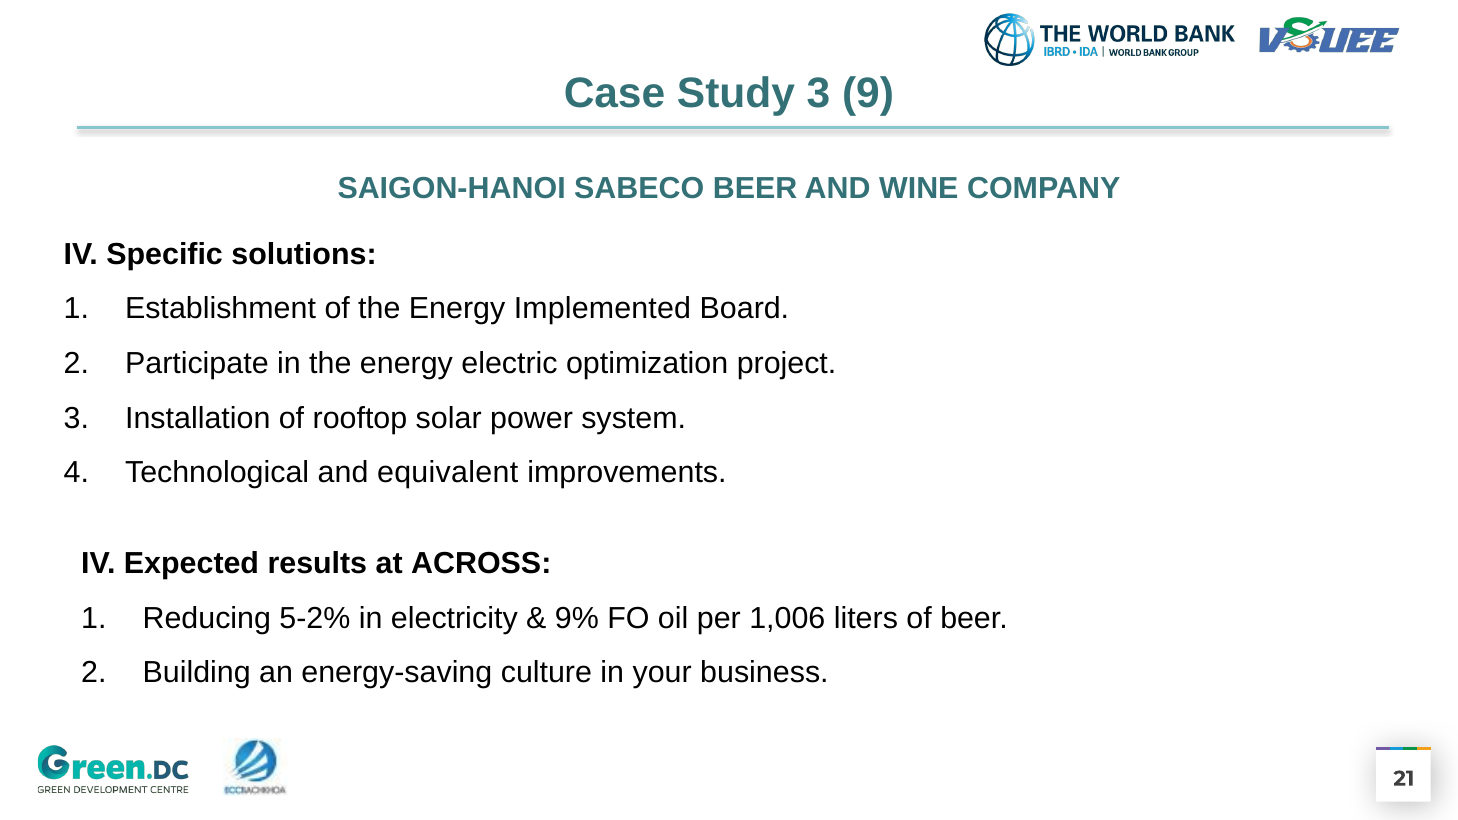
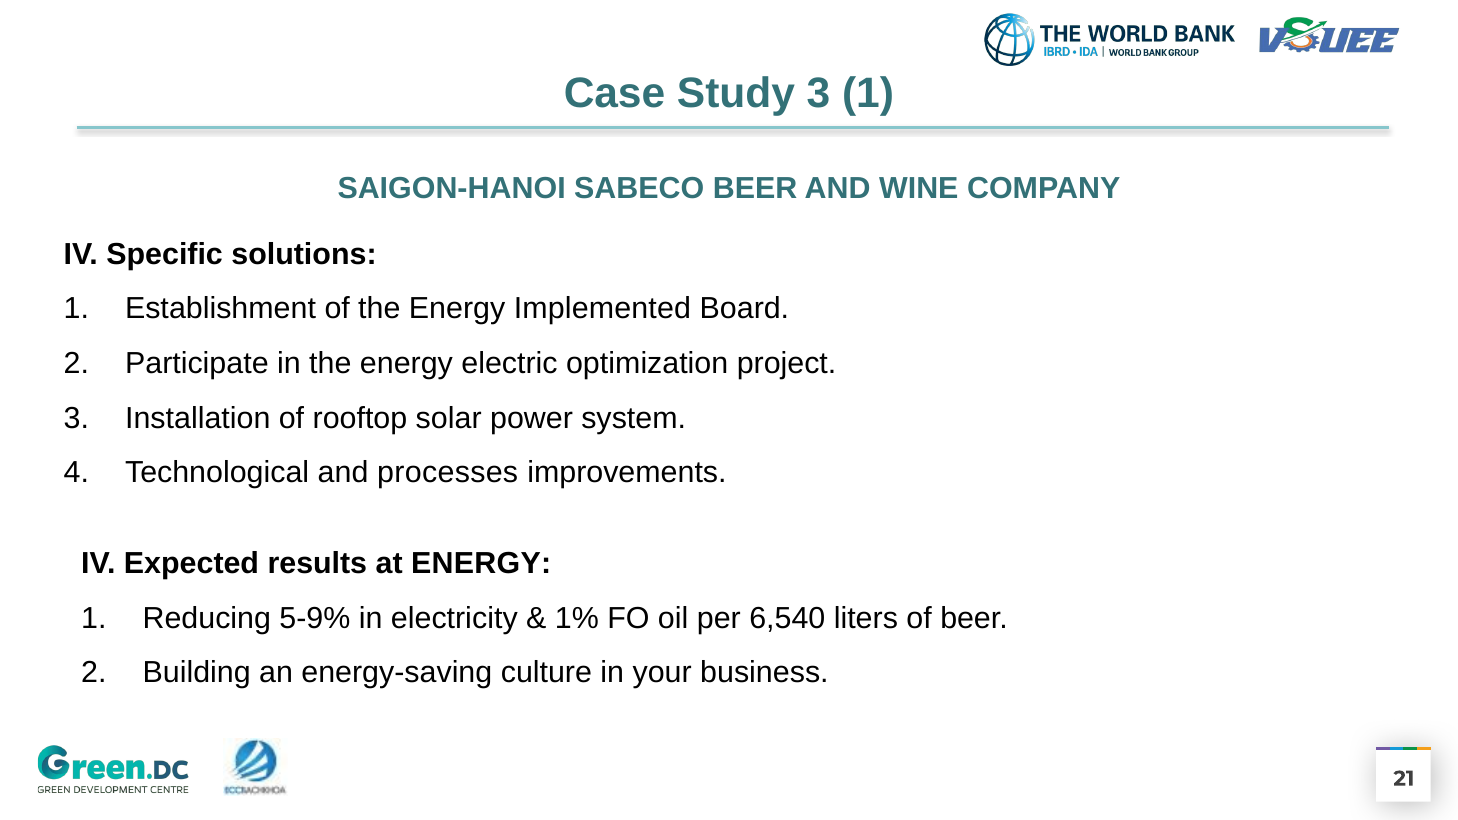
3 9: 9 -> 1
equivalent: equivalent -> processes
at ACROSS: ACROSS -> ENERGY
5-2%: 5-2% -> 5-9%
9%: 9% -> 1%
1,006: 1,006 -> 6,540
